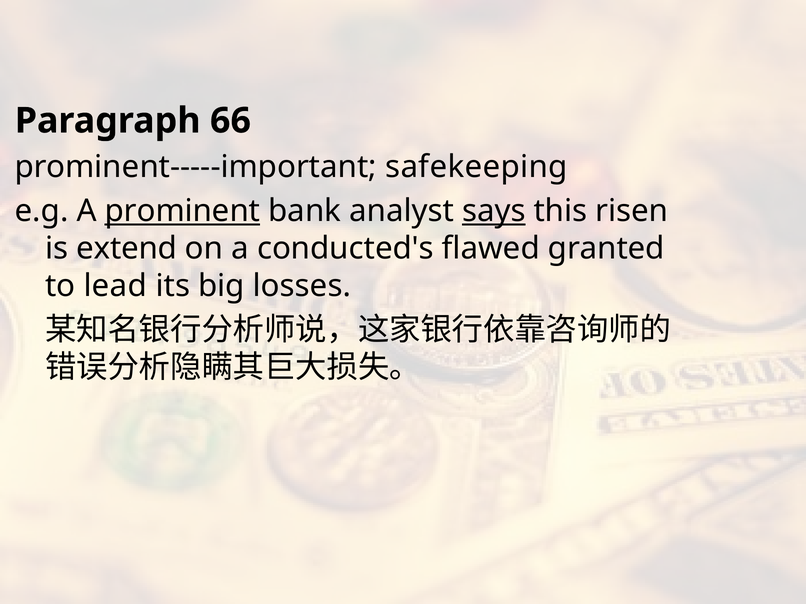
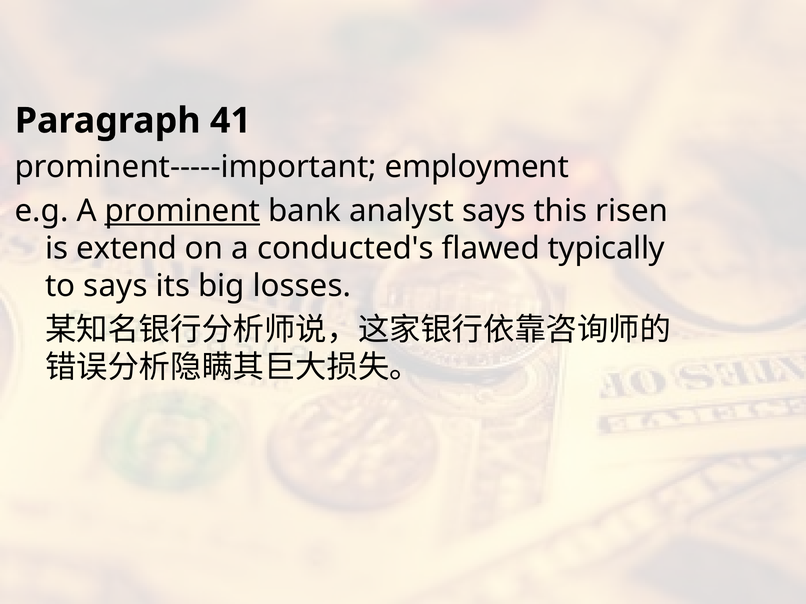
66: 66 -> 41
safekeeping: safekeeping -> employment
says at (494, 211) underline: present -> none
granted: granted -> typically
to lead: lead -> says
